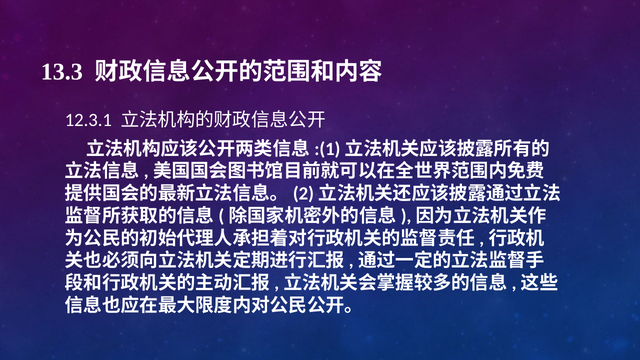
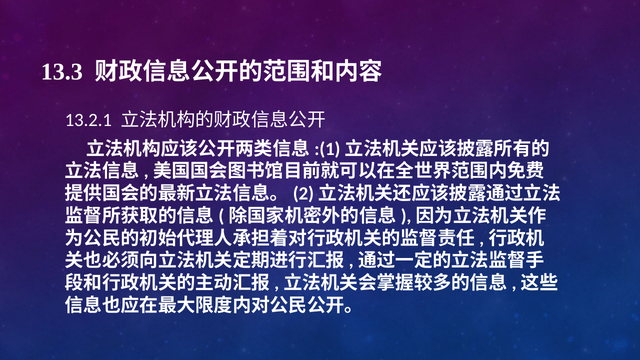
12.3.1: 12.3.1 -> 13.2.1
